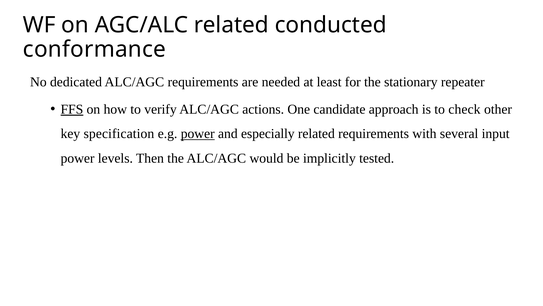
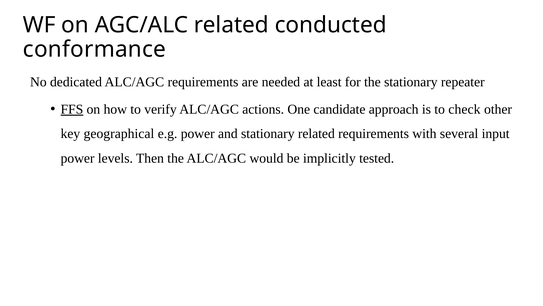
specification: specification -> geographical
power at (198, 134) underline: present -> none
and especially: especially -> stationary
